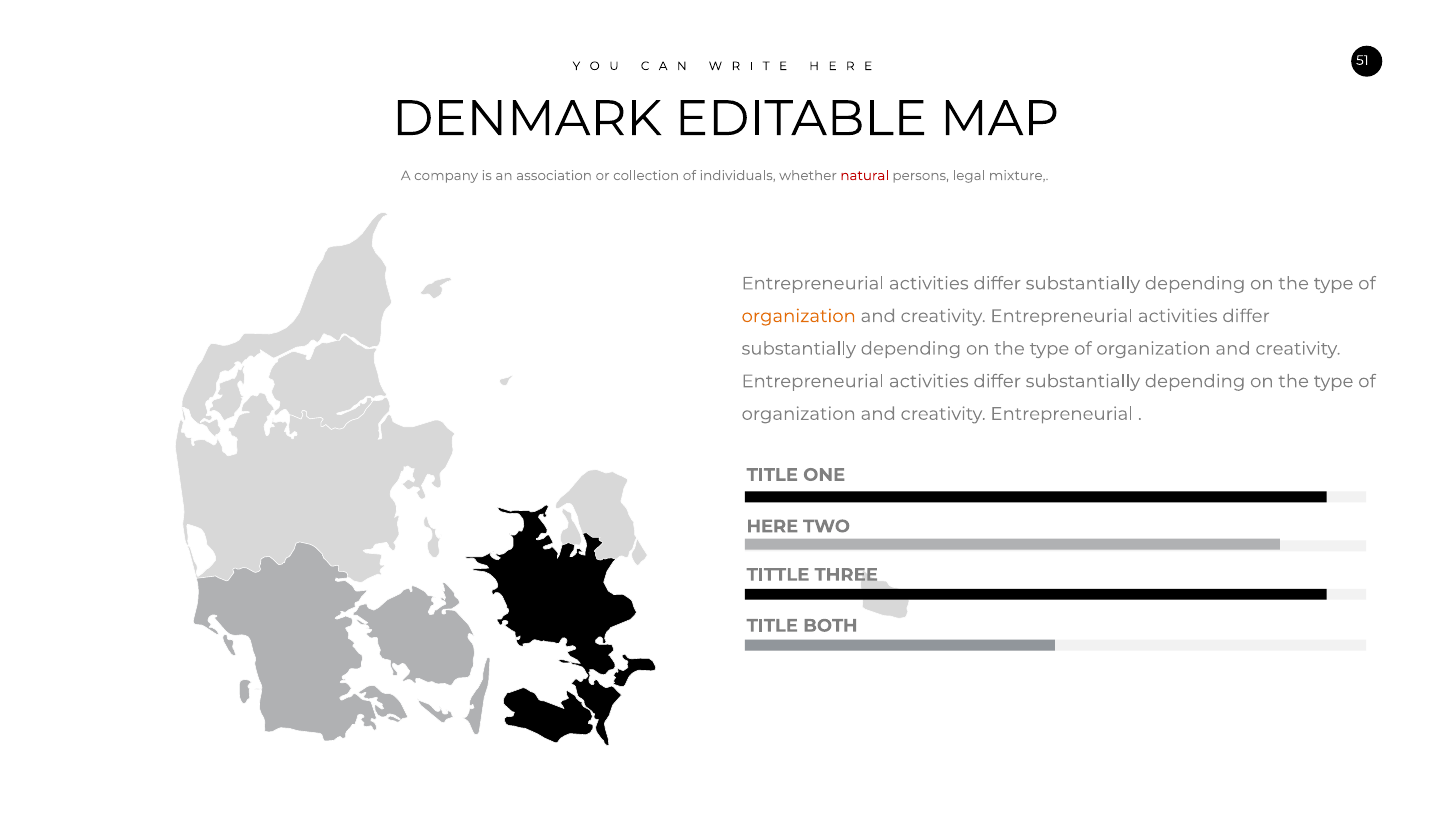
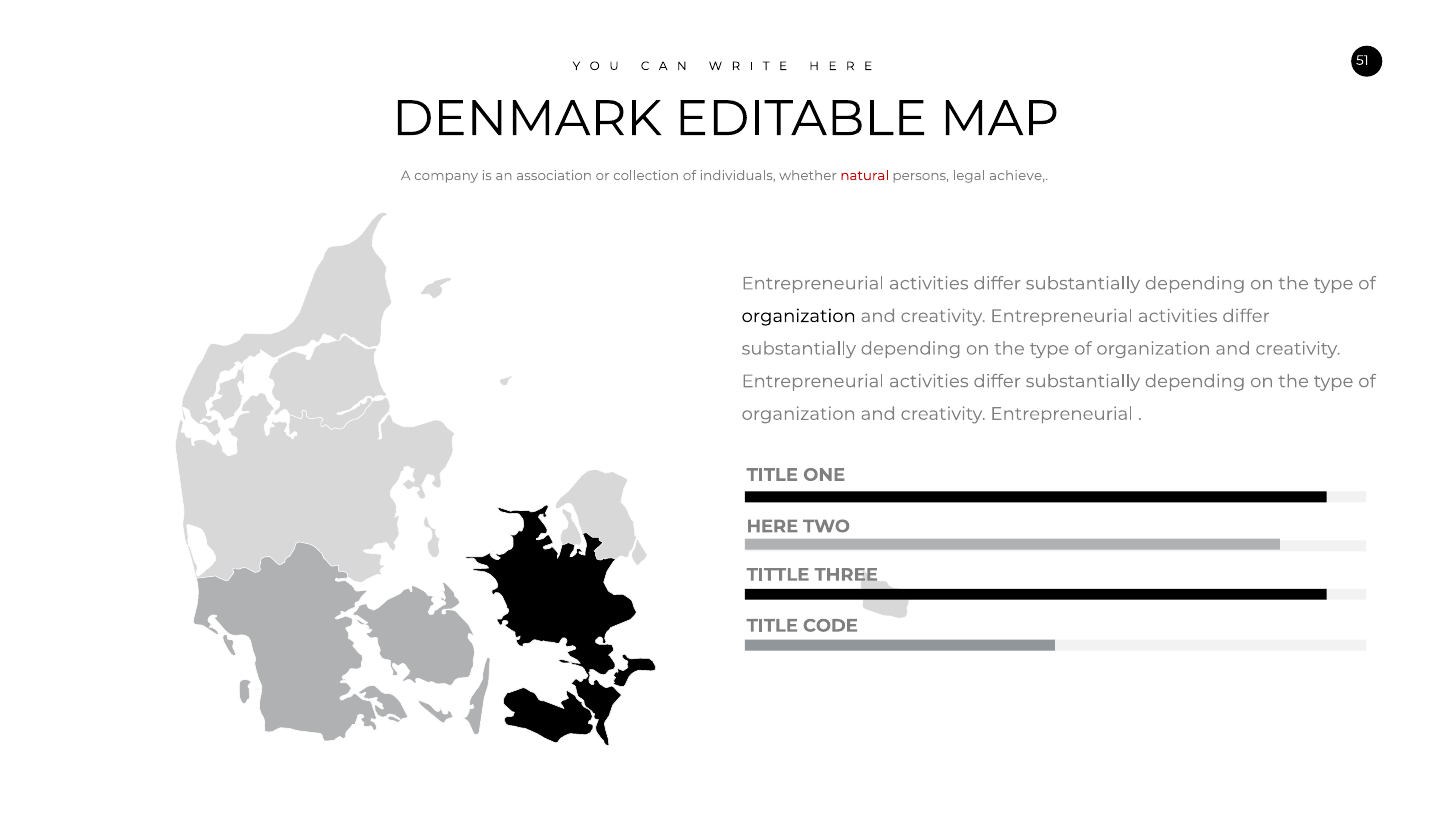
mixture: mixture -> achieve
organization at (799, 316) colour: orange -> black
BOTH: BOTH -> CODE
